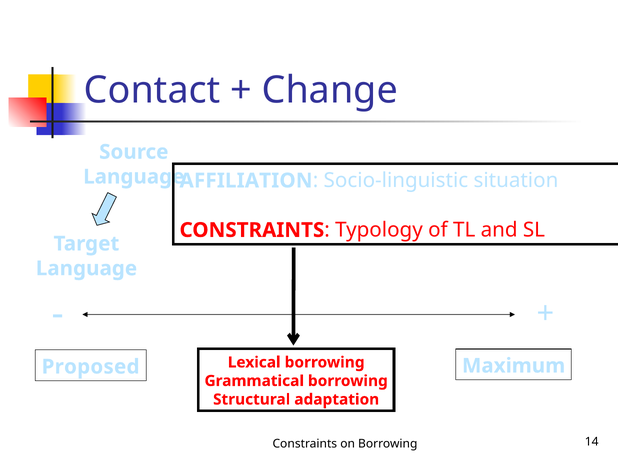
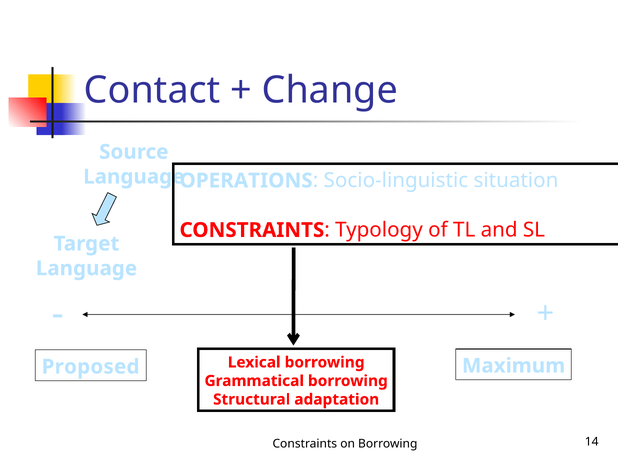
AFFILIATION: AFFILIATION -> OPERATIONS
